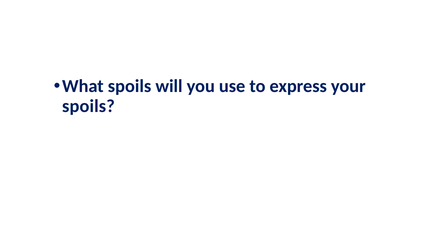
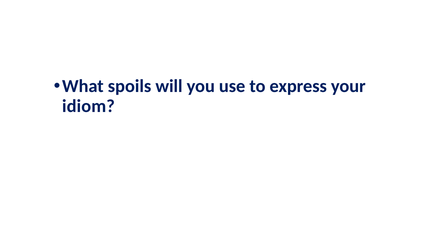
spoils at (88, 106): spoils -> idiom
